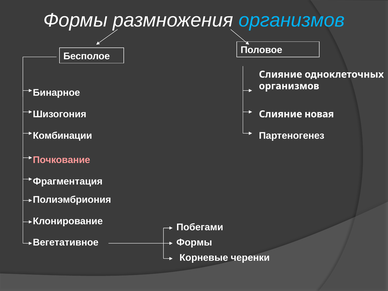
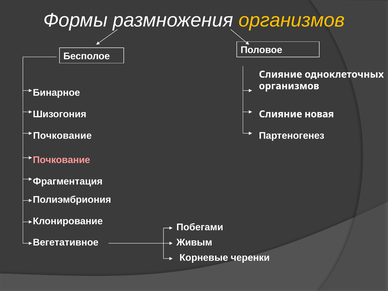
организмов at (292, 20) colour: light blue -> yellow
Комбинации at (62, 136): Комбинации -> Почкование
Формы at (194, 243): Формы -> Живым
